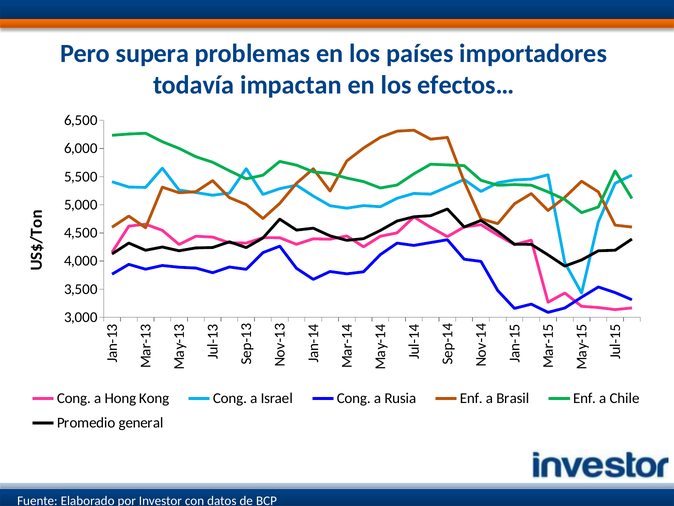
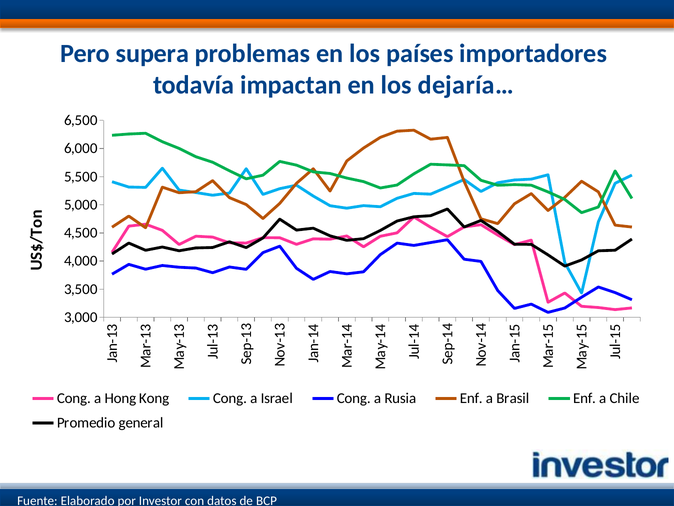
efectos…: efectos… -> dejaría…
